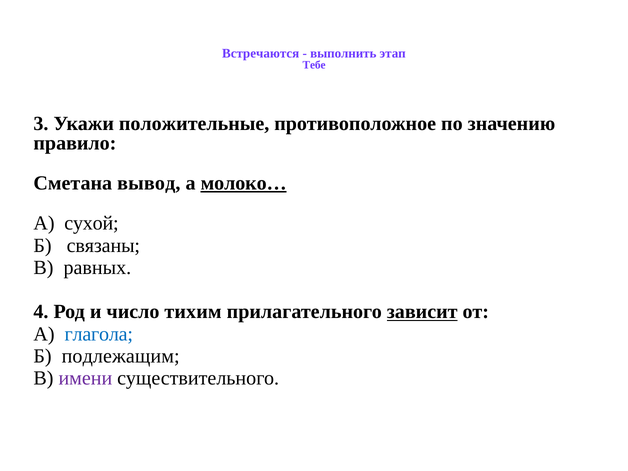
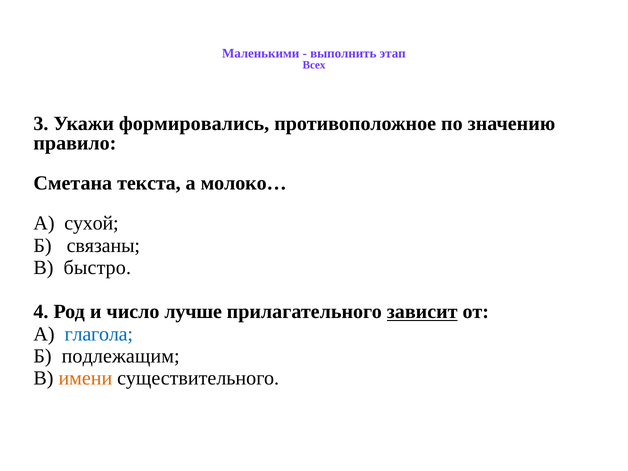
Встречаются: Встречаются -> Маленькими
Тебе: Тебе -> Всех
положительные: положительные -> формировались
вывод: вывод -> текста
молоко… underline: present -> none
равных: равных -> быстро
тихим: тихим -> лучше
имени colour: purple -> orange
